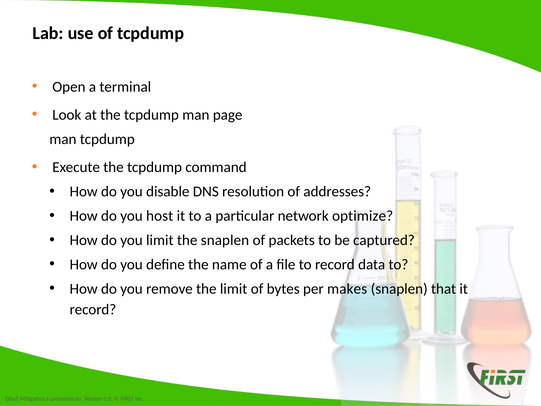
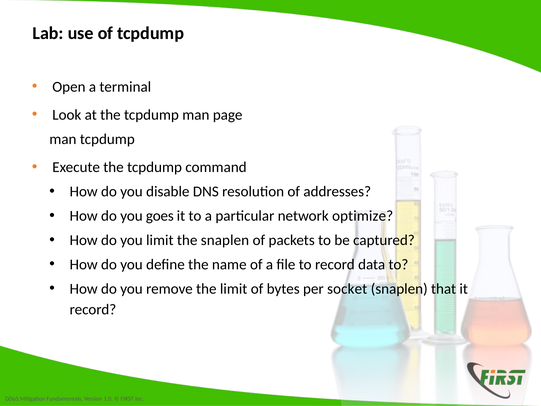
host: host -> goes
makes: makes -> socket
